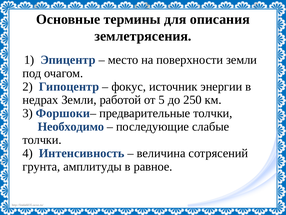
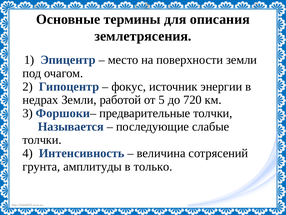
250: 250 -> 720
Необходимо: Необходимо -> Называется
равное: равное -> только
